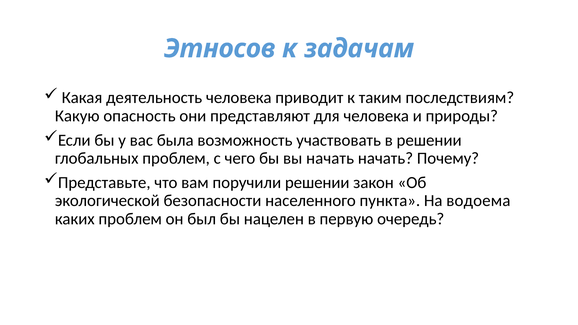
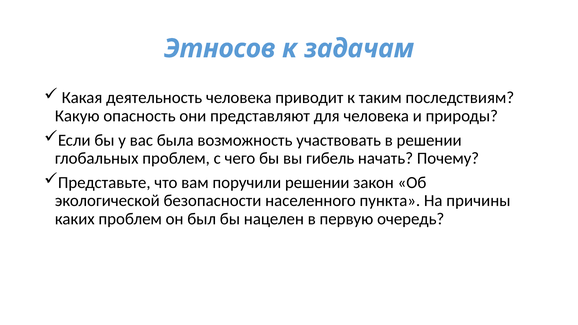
вы начать: начать -> гибель
водоема: водоема -> причины
